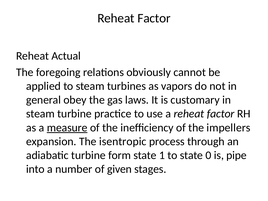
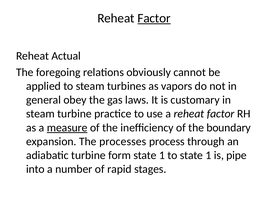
Factor at (154, 18) underline: none -> present
impellers: impellers -> boundary
isentropic: isentropic -> processes
to state 0: 0 -> 1
given: given -> rapid
